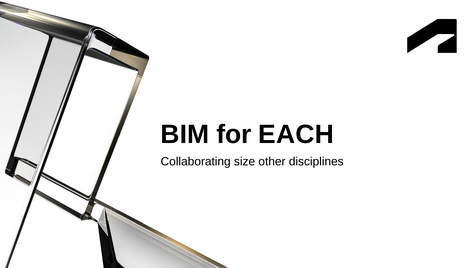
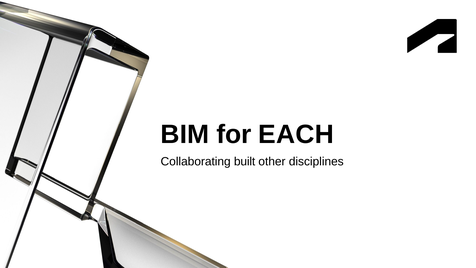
size: size -> built
